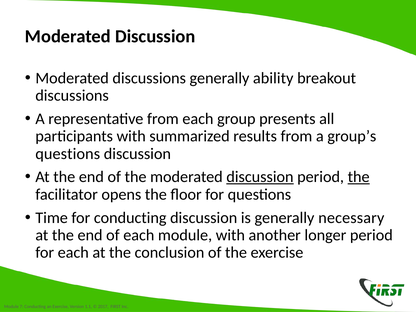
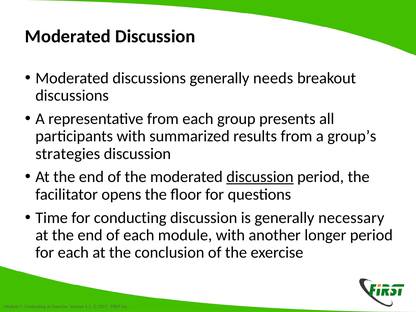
ability: ability -> needs
questions at (68, 154): questions -> strategies
the at (359, 177) underline: present -> none
